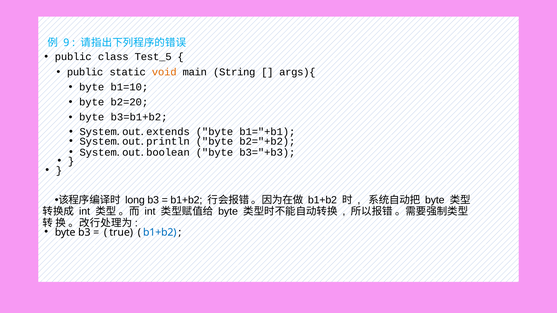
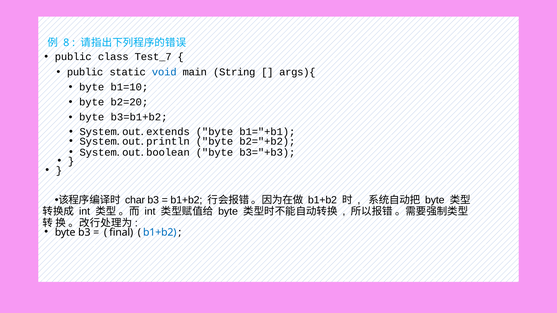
9: 9 -> 8
Test_5: Test_5 -> Test_7
void colour: orange -> blue
long: long -> char
true: true -> final
